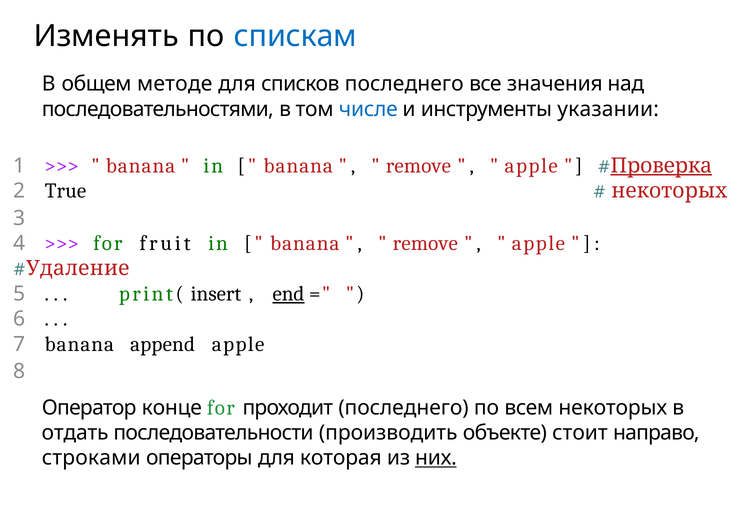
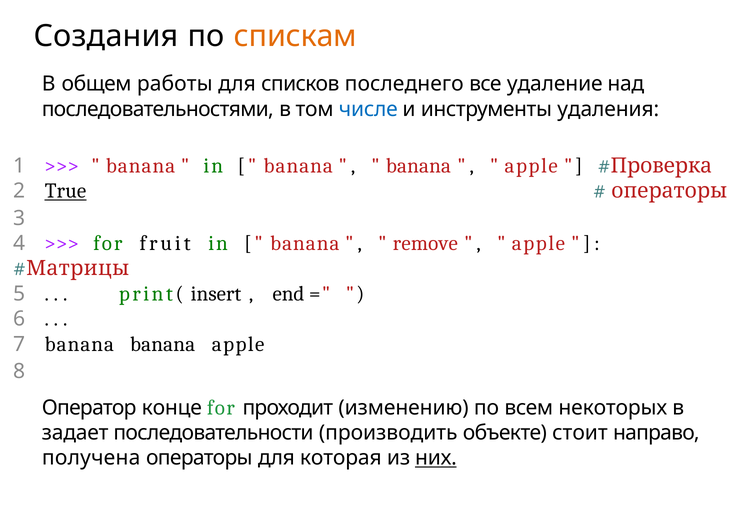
Изменять: Изменять -> Создания
спискам colour: blue -> orange
методе: методе -> работы
значения: значения -> удаление
указании: указании -> удаления
remove at (418, 166): remove -> banana
Проверка underline: present -> none
True underline: none -> present
некоторых at (669, 191): некоторых -> операторы
Удаление: Удаление -> Матрицы
end underline: present -> none
banana append: append -> banana
проходит последнего: последнего -> изменению
отдать: отдать -> задает
строками: строками -> получена
